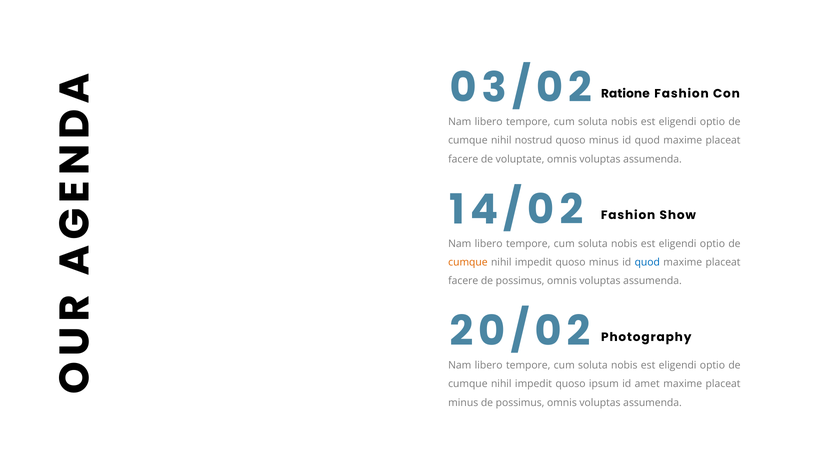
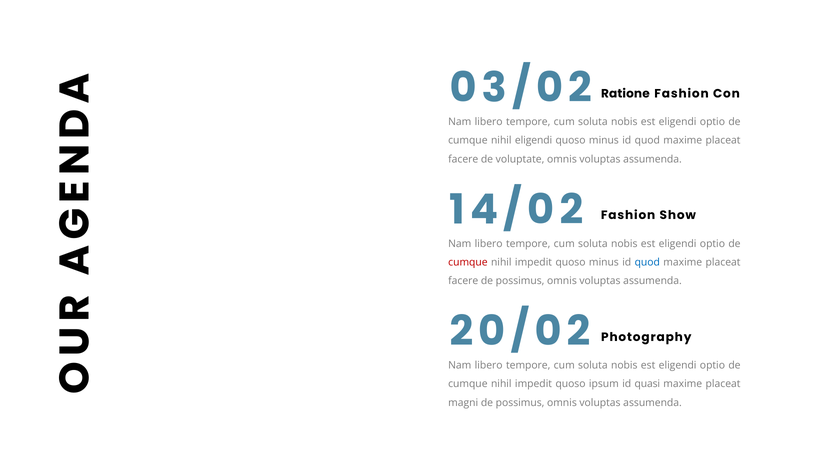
nihil nostrud: nostrud -> eligendi
cumque at (468, 262) colour: orange -> red
amet: amet -> quasi
minus at (463, 403): minus -> magni
